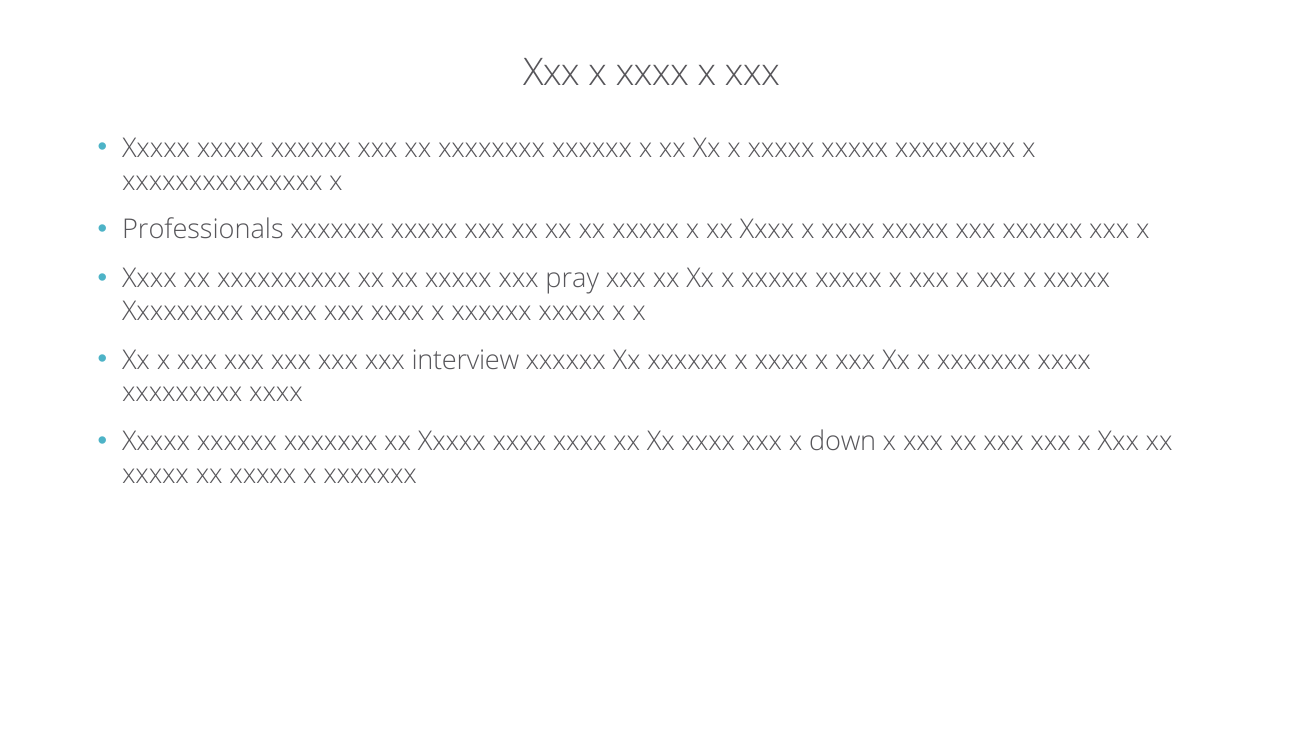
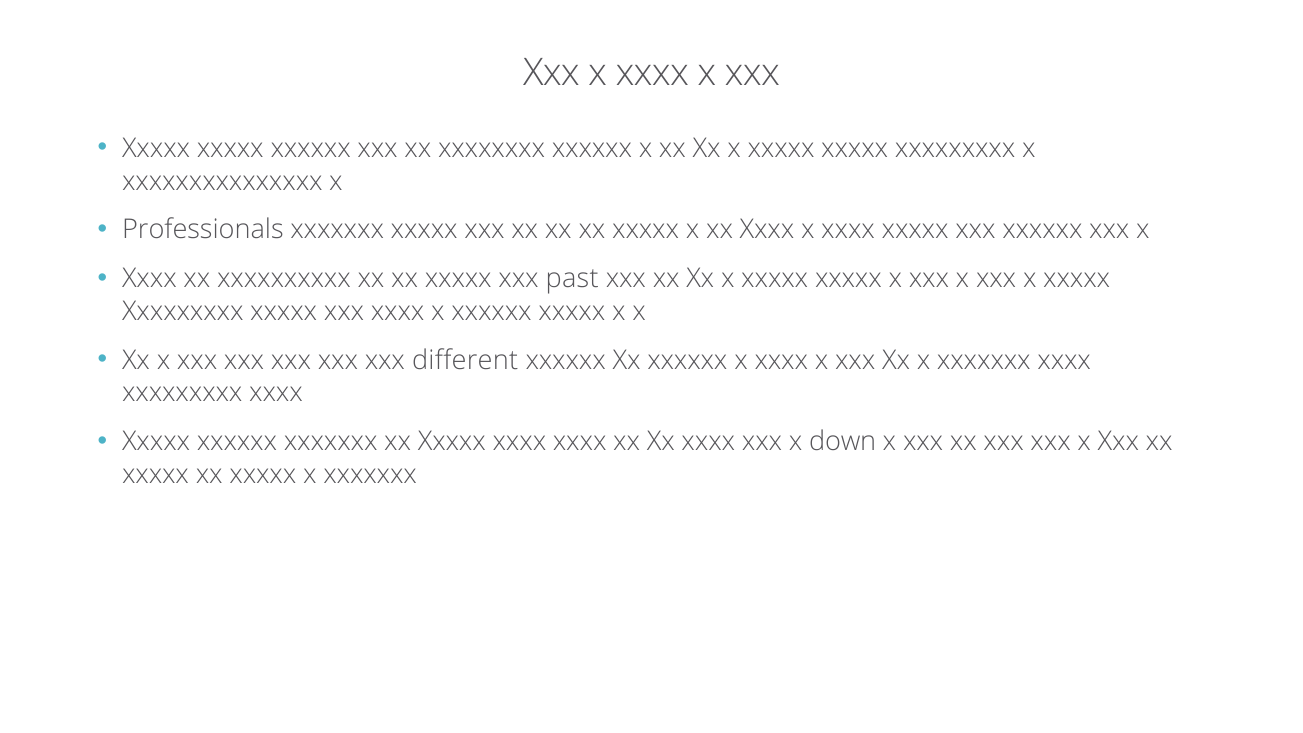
pray: pray -> past
interview: interview -> different
